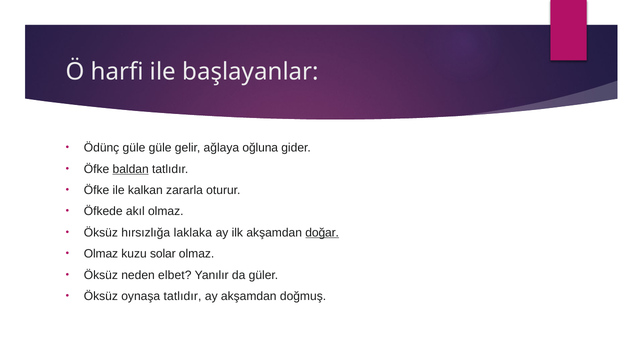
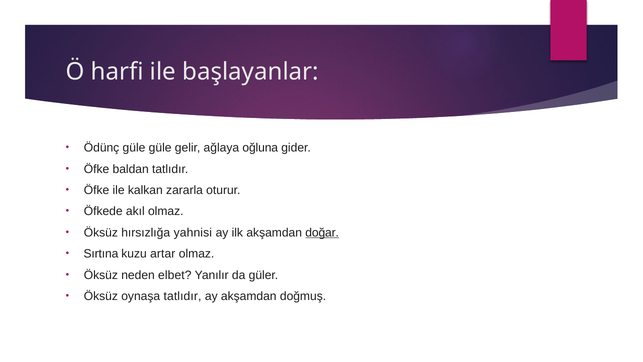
baldan underline: present -> none
laklaka: laklaka -> yahnisi
Olmaz at (101, 254): Olmaz -> Sırtına
solar: solar -> artar
